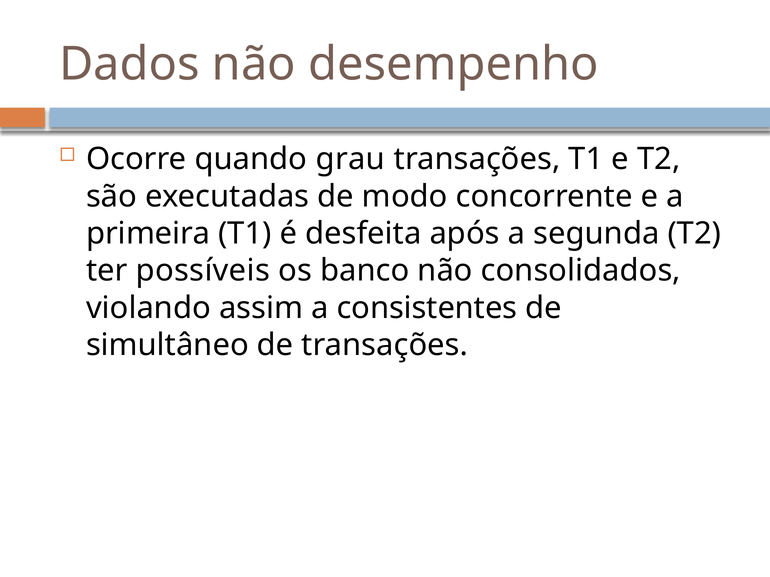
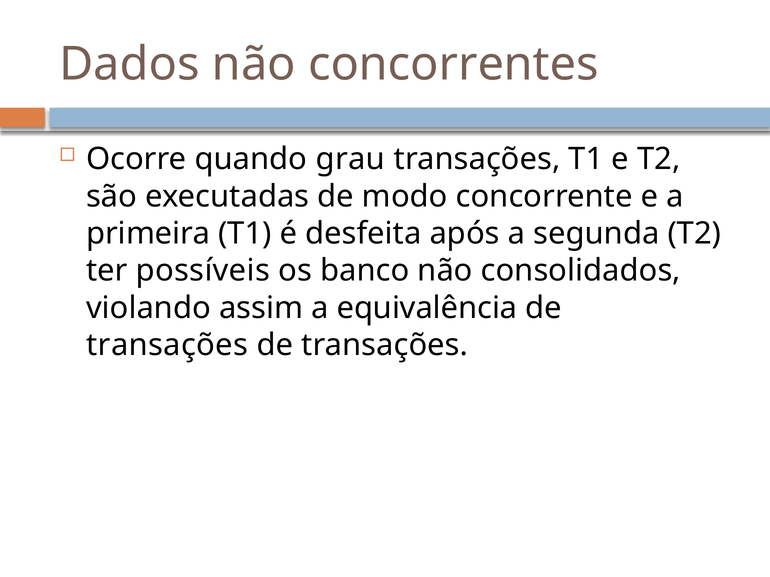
desempenho: desempenho -> concorrentes
consistentes: consistentes -> equivalência
simultâneo at (167, 345): simultâneo -> transações
